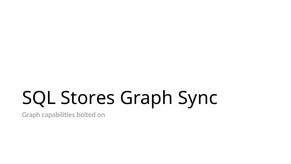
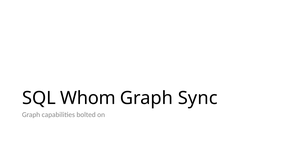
Stores: Stores -> Whom
